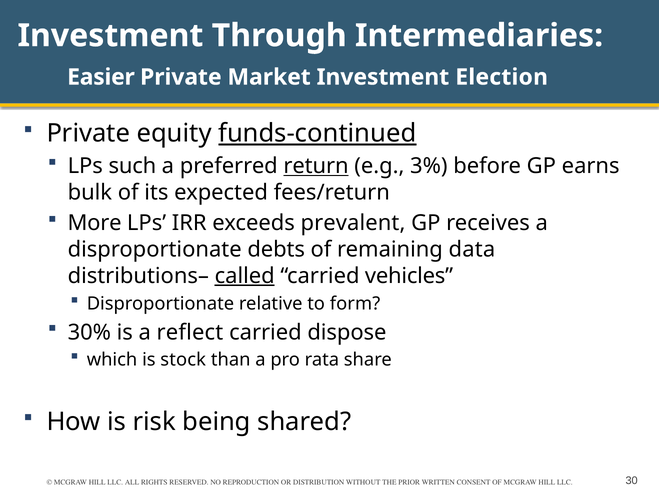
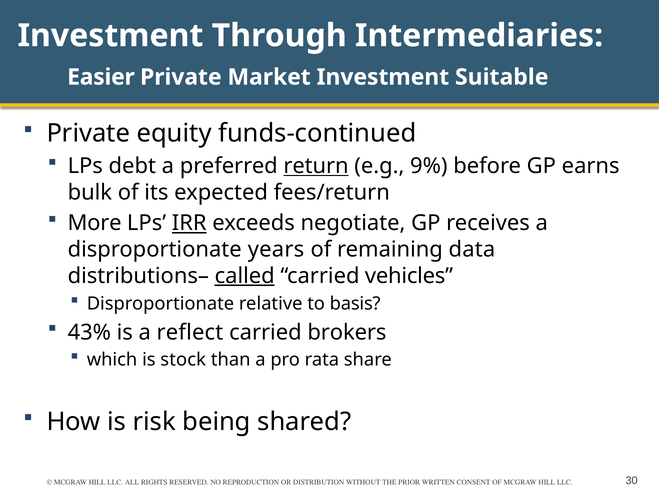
Election: Election -> Suitable
funds-continued underline: present -> none
such: such -> debt
3%: 3% -> 9%
IRR underline: none -> present
prevalent: prevalent -> negotiate
debts: debts -> years
form: form -> basis
30%: 30% -> 43%
dispose: dispose -> brokers
